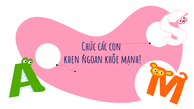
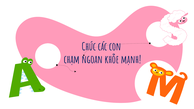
khen: khen -> chạm
